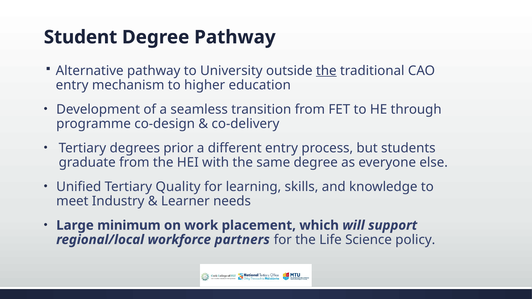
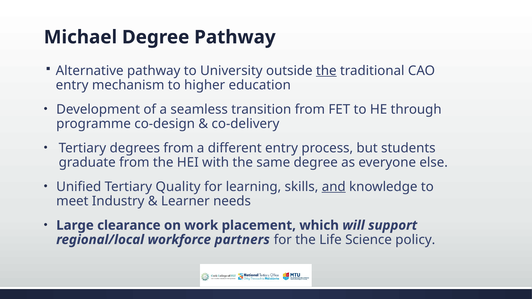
Student: Student -> Michael
degrees prior: prior -> from
and underline: none -> present
minimum: minimum -> clearance
